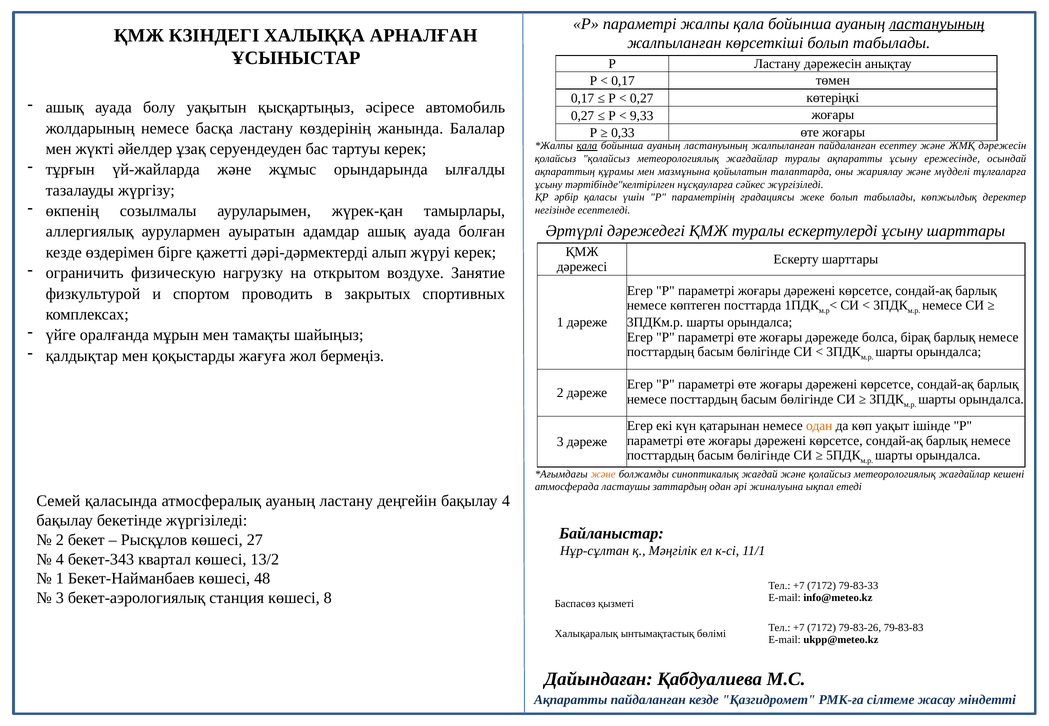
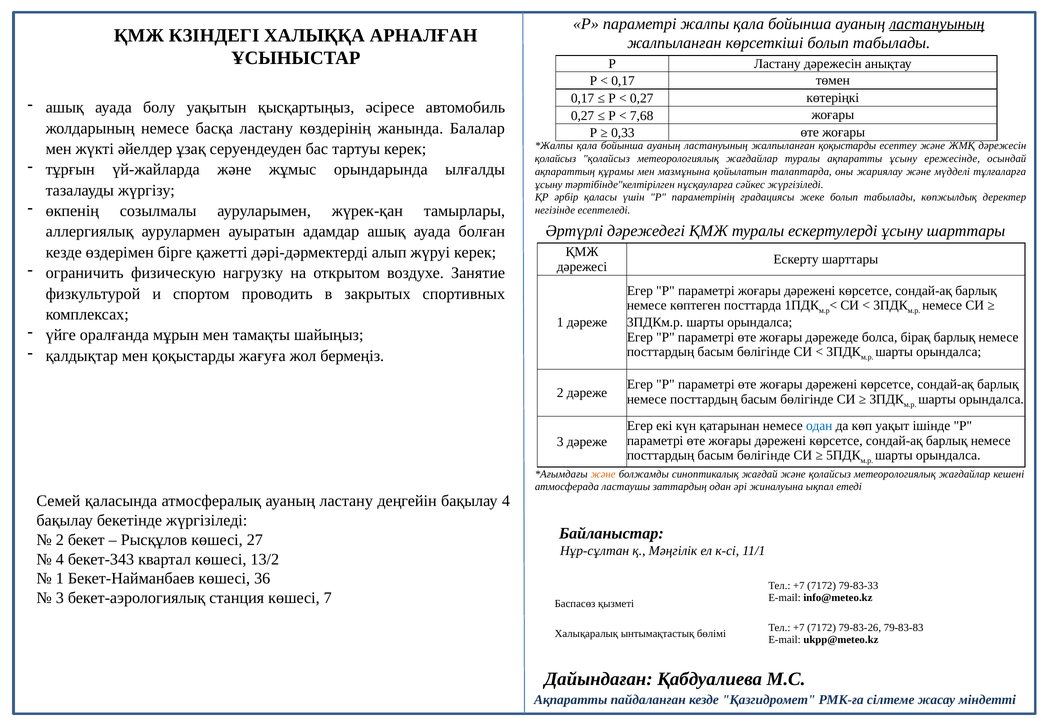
9,33: 9,33 -> 7,68
қала at (587, 146) underline: present -> none
жалпыланған пайдаланған: пайдаланған -> қоқыстарды
одан at (819, 426) colour: orange -> blue
48: 48 -> 36
8: 8 -> 7
